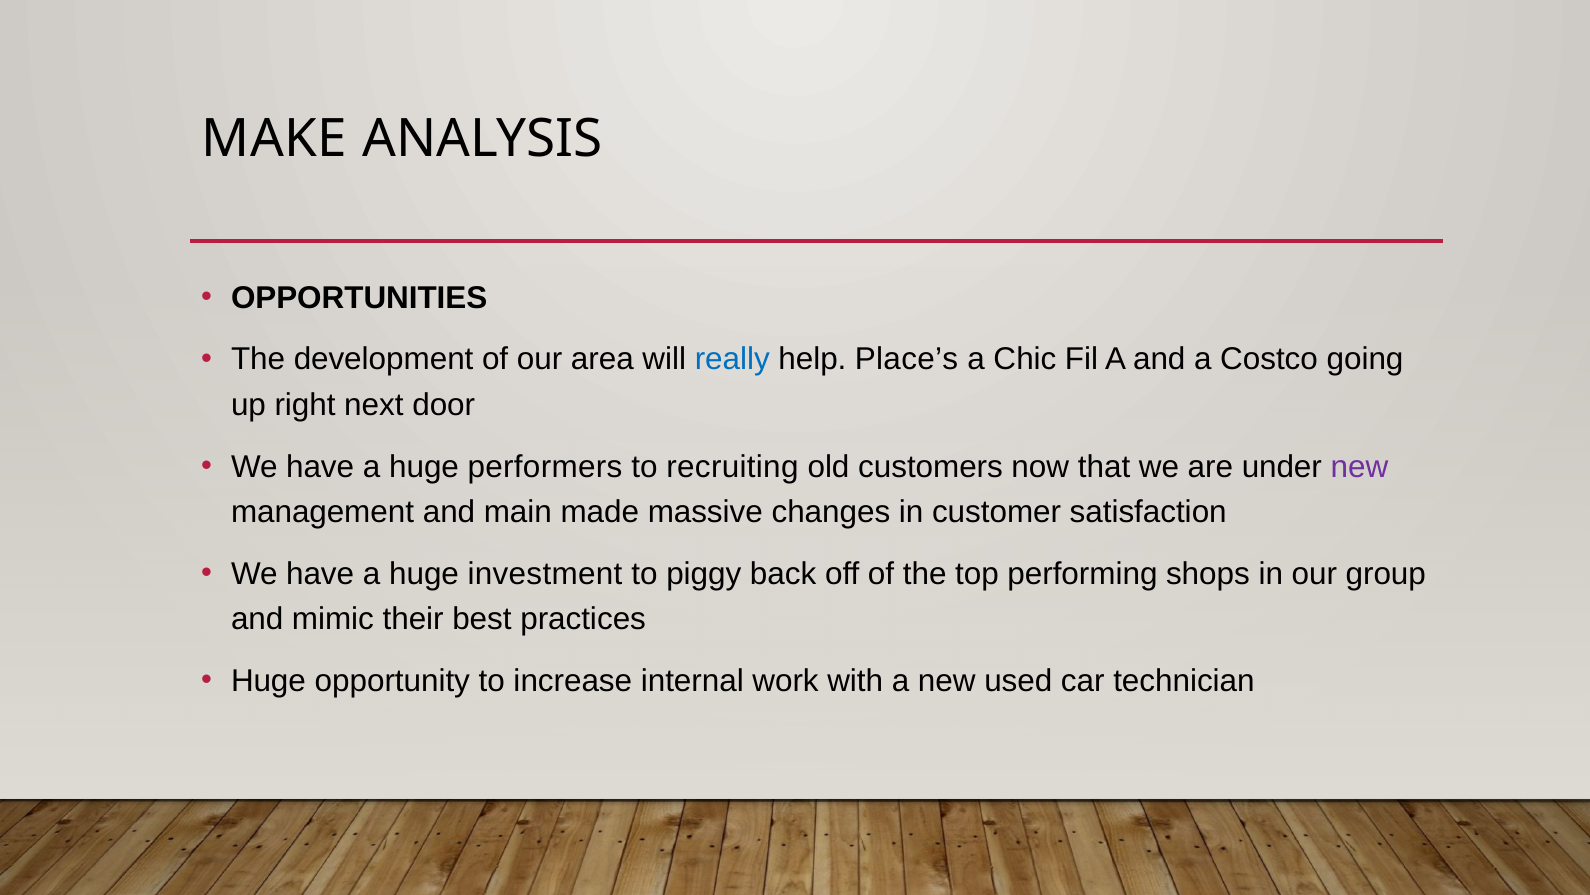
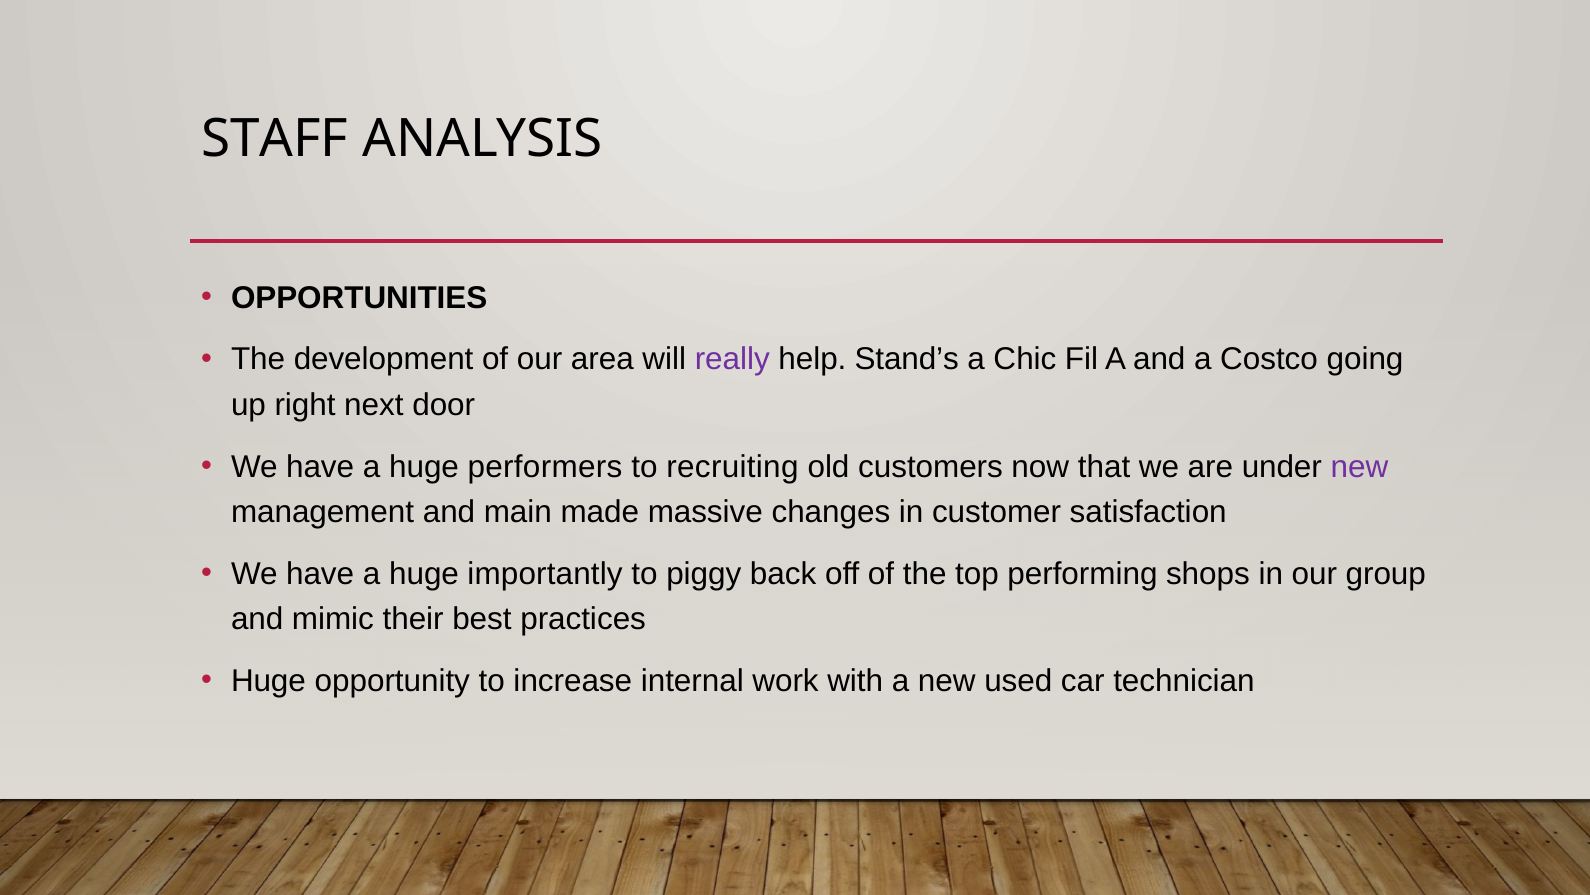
MAKE: MAKE -> STAFF
really colour: blue -> purple
Place’s: Place’s -> Stand’s
investment: investment -> importantly
